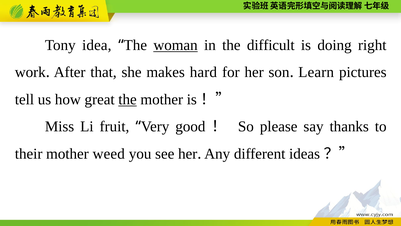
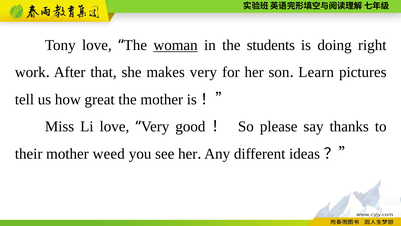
Tony idea: idea -> love
difficult: difficult -> students
makes hard: hard -> very
the at (128, 99) underline: present -> none
Li fruit: fruit -> love
